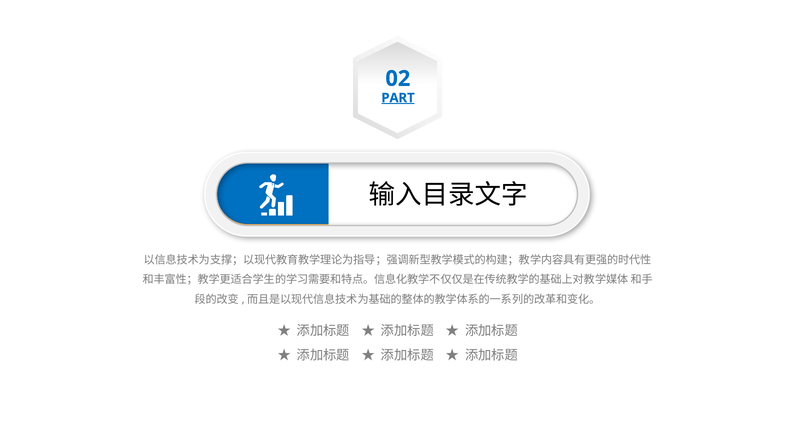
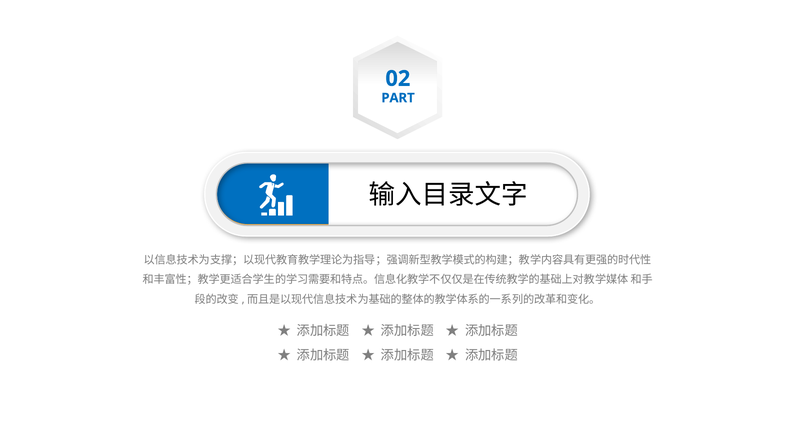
PART underline: present -> none
